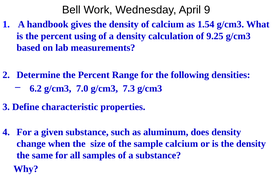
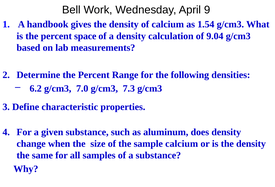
using: using -> space
9.25: 9.25 -> 9.04
